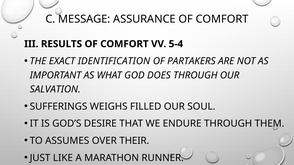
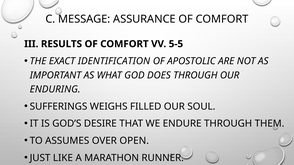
5-4: 5-4 -> 5-5
PARTAKERS: PARTAKERS -> APOSTOLIC
SALVATION: SALVATION -> ENDURING
THEIR: THEIR -> OPEN
